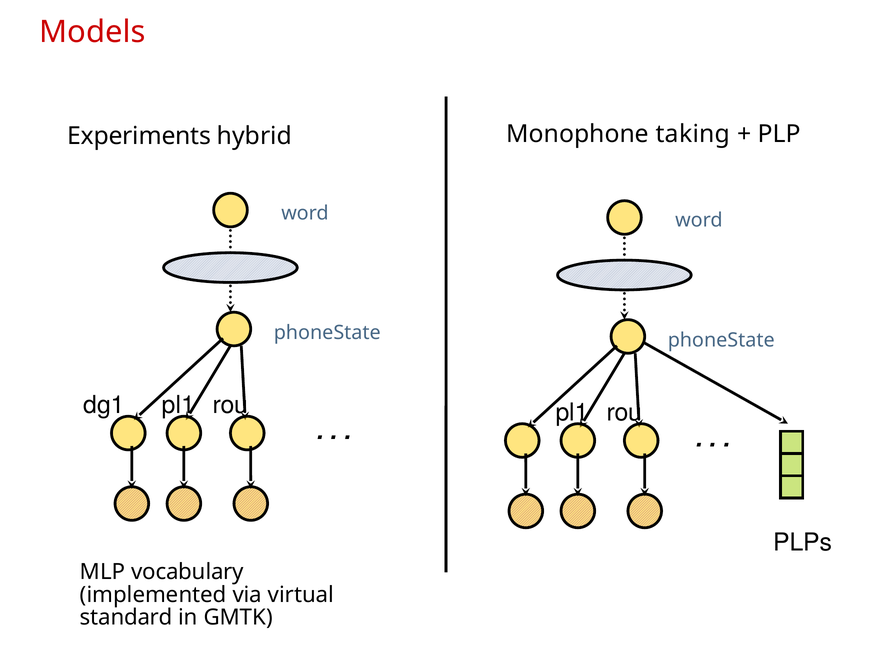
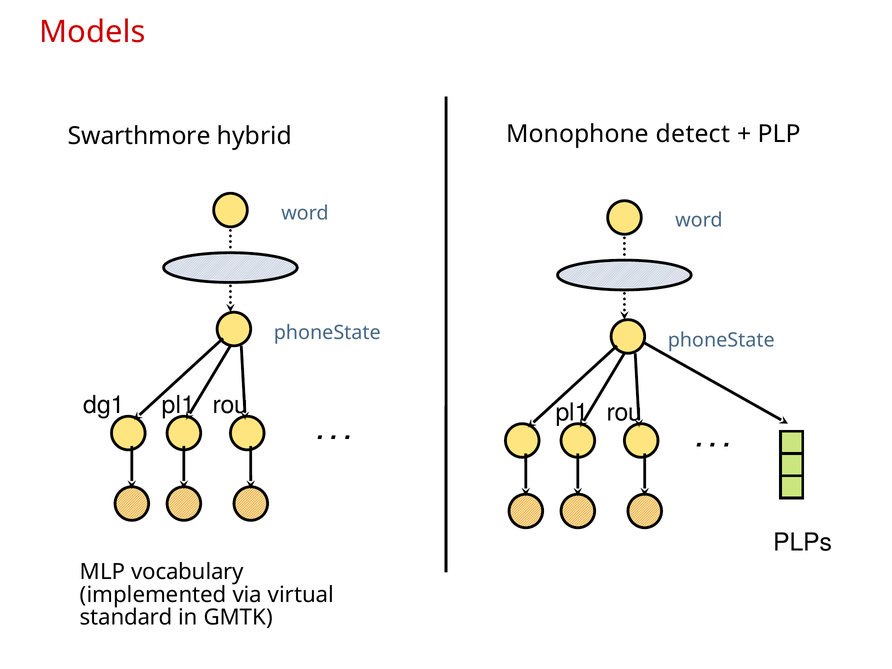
Experiments: Experiments -> Swarthmore
taking: taking -> detect
